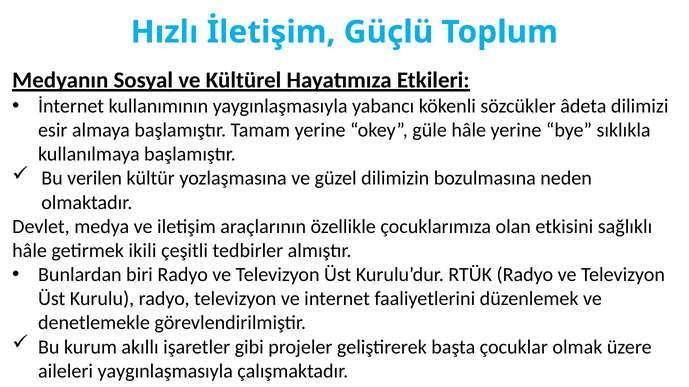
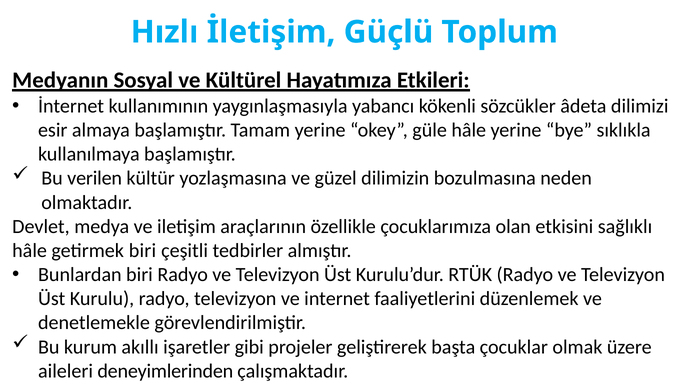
getirmek ikili: ikili -> biri
aileleri yaygınlaşmasıyla: yaygınlaşmasıyla -> deneyimlerinden
